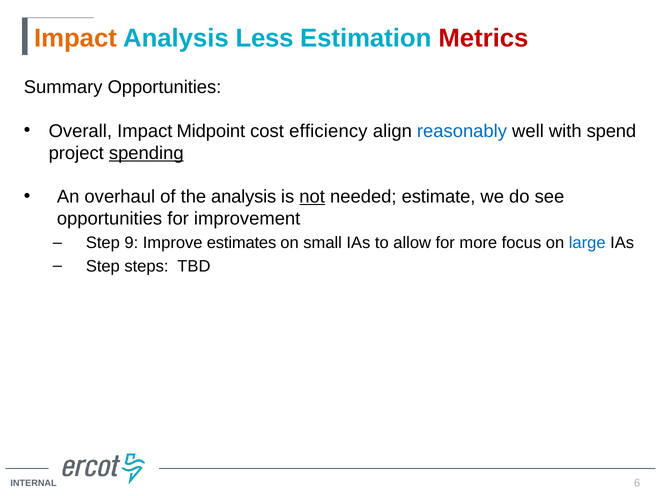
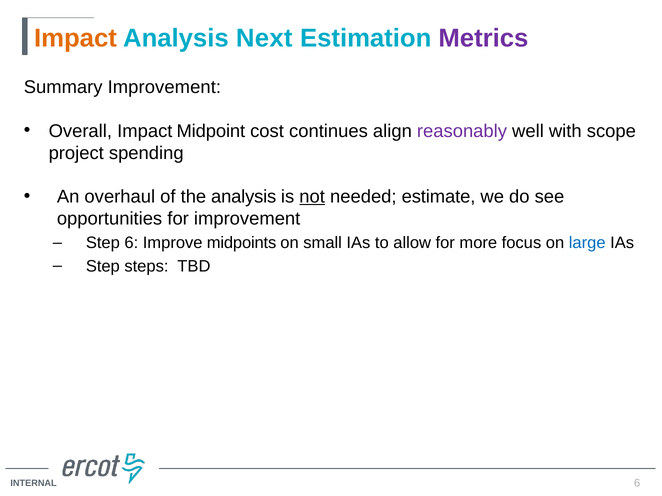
Less: Less -> Next
Metrics colour: red -> purple
Summary Opportunities: Opportunities -> Improvement
efficiency: efficiency -> continues
reasonably colour: blue -> purple
spend: spend -> scope
spending underline: present -> none
Step 9: 9 -> 6
estimates: estimates -> midpoints
